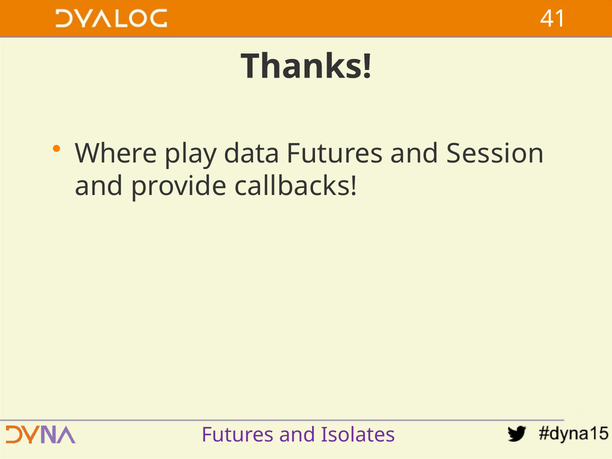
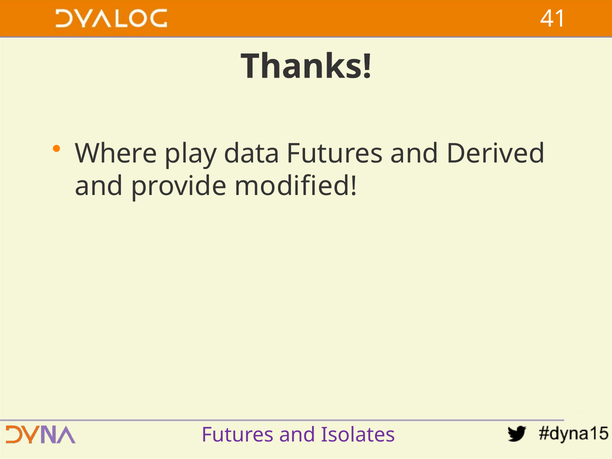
Session: Session -> Derived
callbacks: callbacks -> modified
